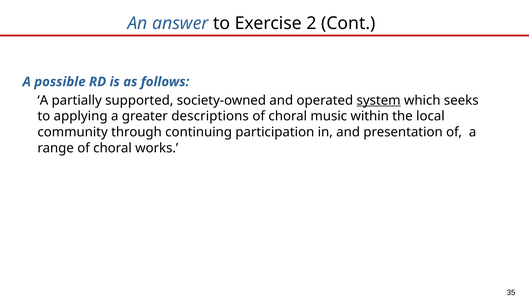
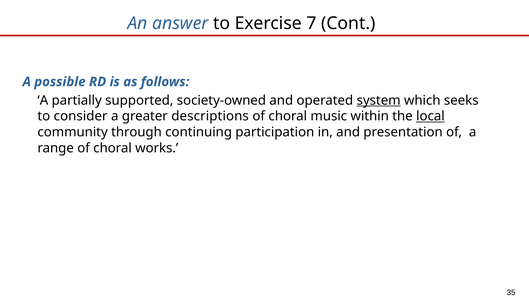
2: 2 -> 7
applying: applying -> consider
local underline: none -> present
